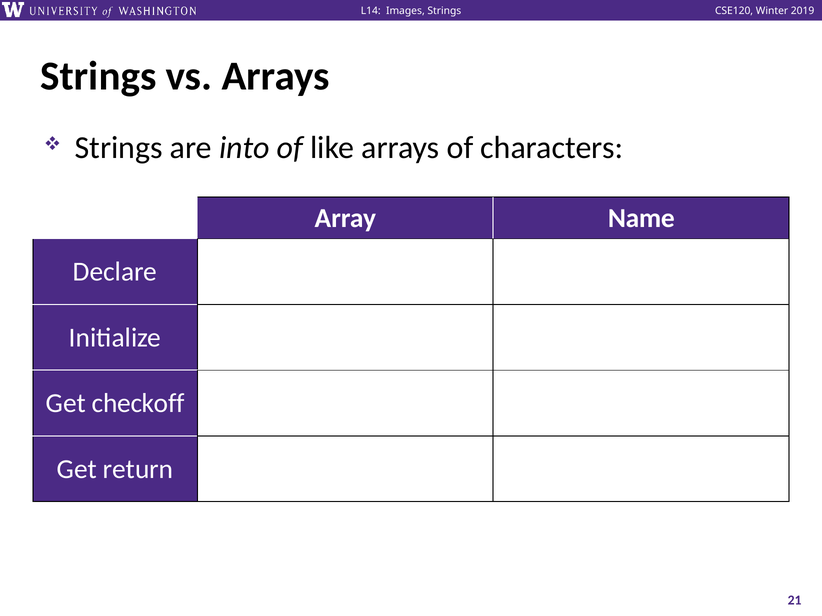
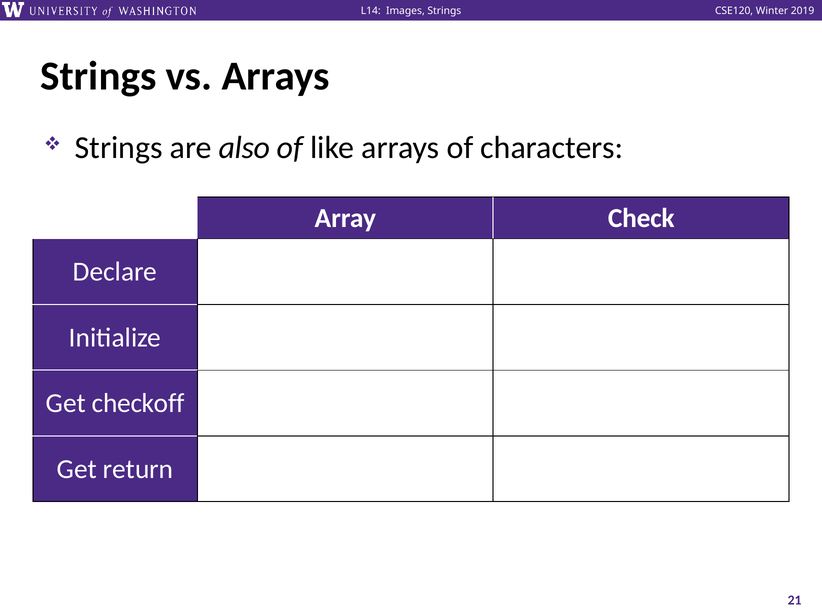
into: into -> also
Name: Name -> Check
